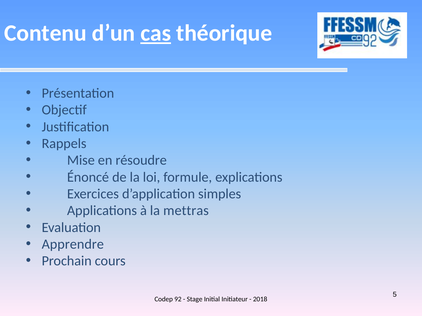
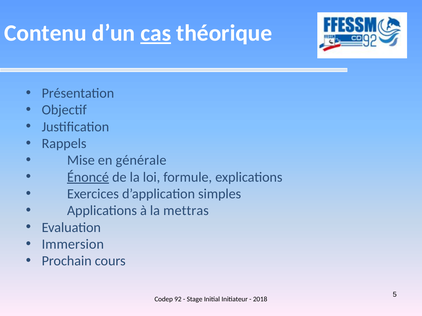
résoudre: résoudre -> générale
Énoncé underline: none -> present
Apprendre: Apprendre -> Immersion
